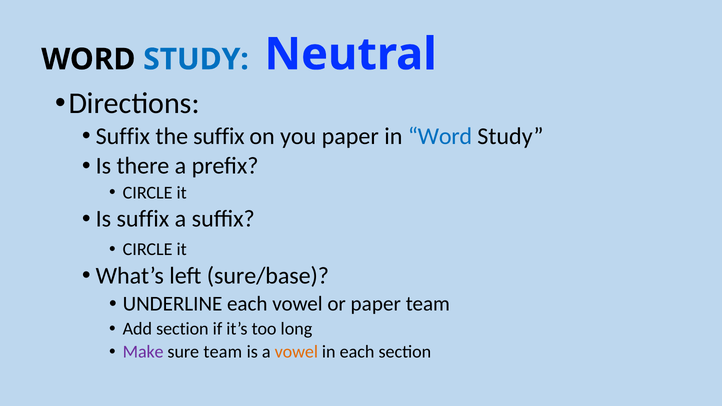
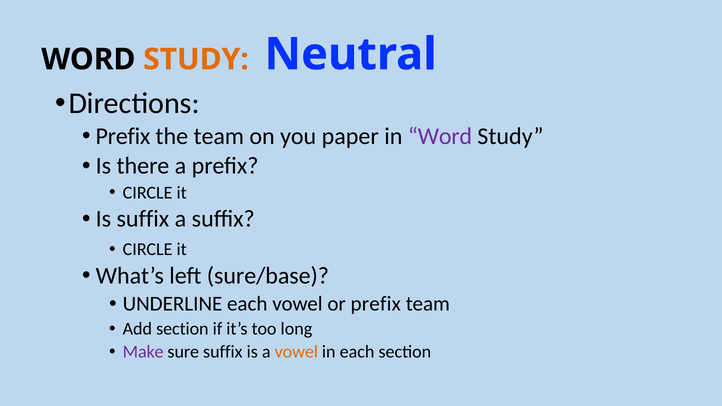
STUDY at (196, 59) colour: blue -> orange
Suffix at (123, 136): Suffix -> Prefix
the suffix: suffix -> team
Word at (440, 136) colour: blue -> purple
or paper: paper -> prefix
sure team: team -> suffix
